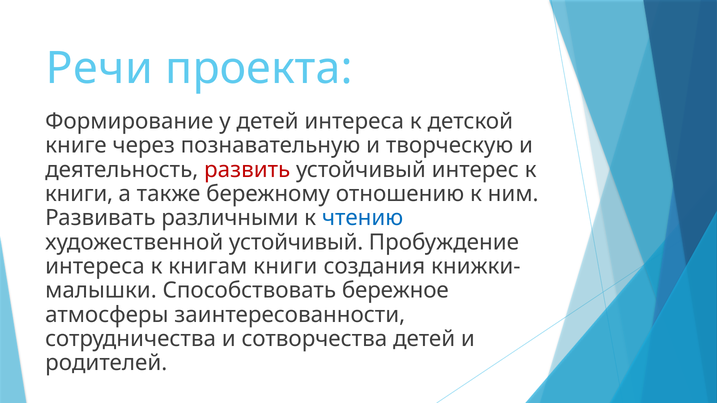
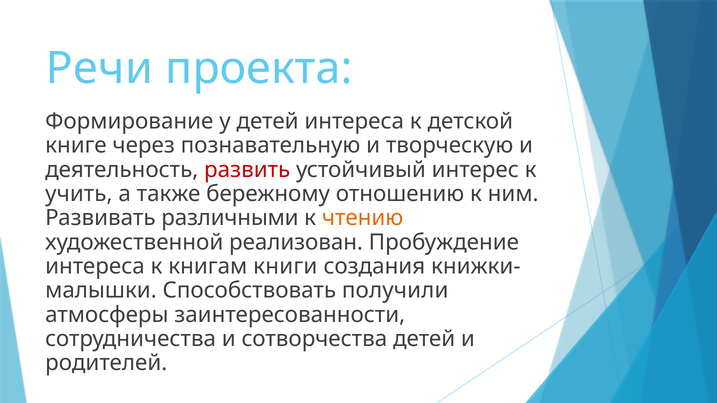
книги at (79, 194): книги -> учить
чтению colour: blue -> orange
художественной устойчивый: устойчивый -> реализован
бережное: бережное -> получили
